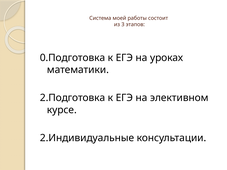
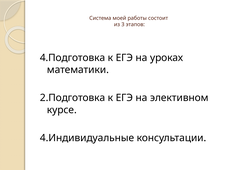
0.Подготовка: 0.Подготовка -> 4.Подготовка
2.Индивидуальные: 2.Индивидуальные -> 4.Индивидуальные
